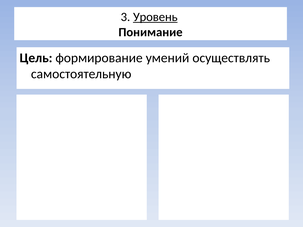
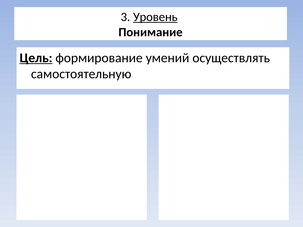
Цель underline: none -> present
